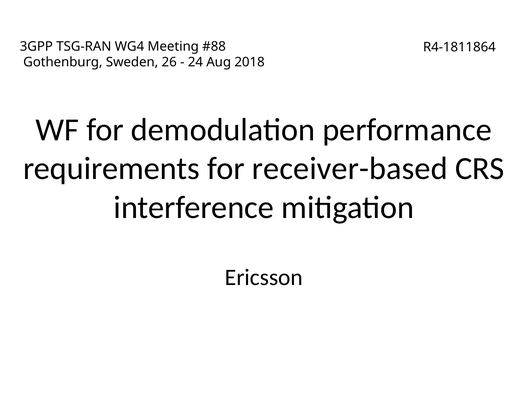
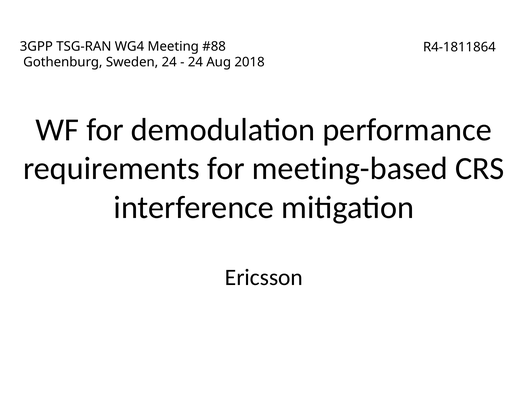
Sweden 26: 26 -> 24
receiver-based: receiver-based -> meeting-based
